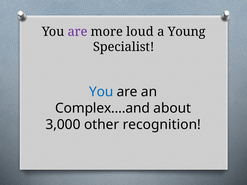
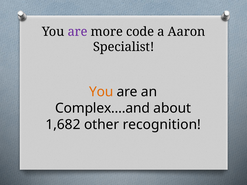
loud: loud -> code
Young: Young -> Aaron
You at (101, 92) colour: blue -> orange
3,000: 3,000 -> 1,682
